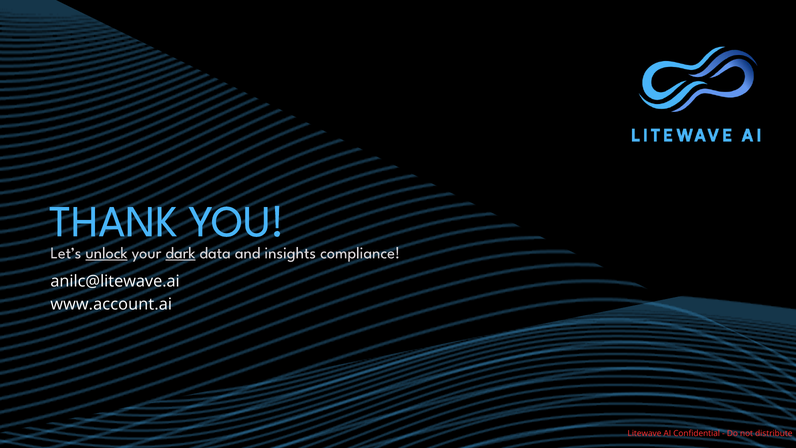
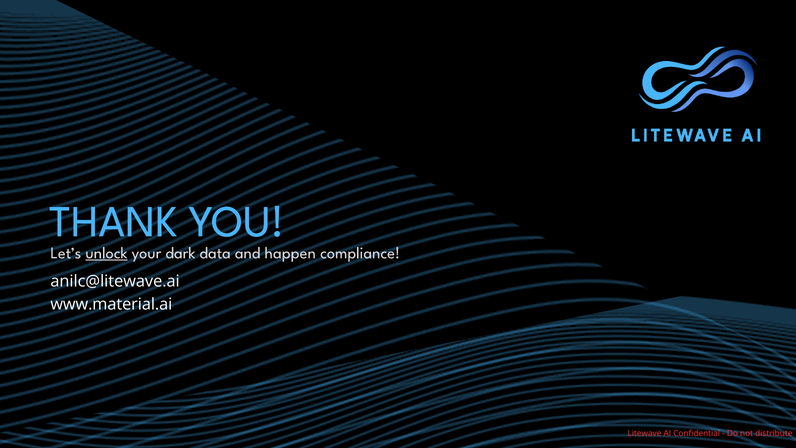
dark underline: present -> none
insights: insights -> happen
www.account.ai: www.account.ai -> www.material.ai
